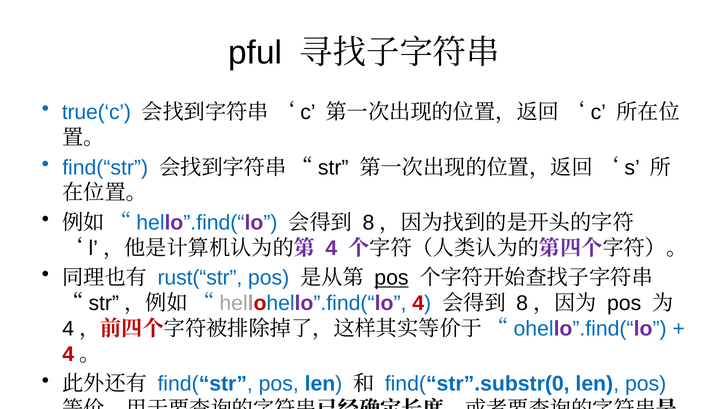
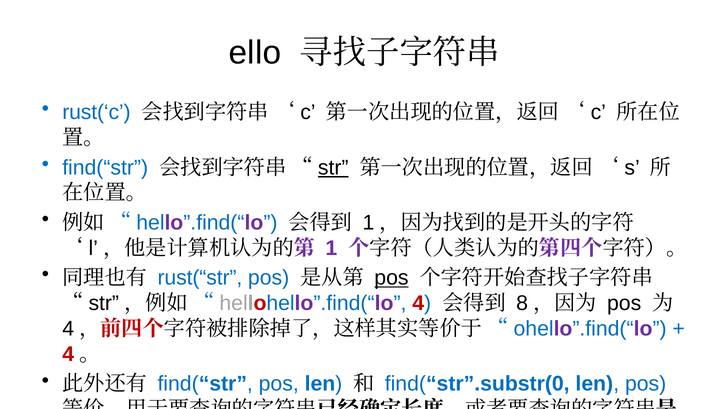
pful: pful -> ello
true(‘c: true(‘c -> rust(‘c
str at (333, 168) underline: none -> present
8 at (368, 223): 8 -> 1
4 at (331, 248): 4 -> 1
